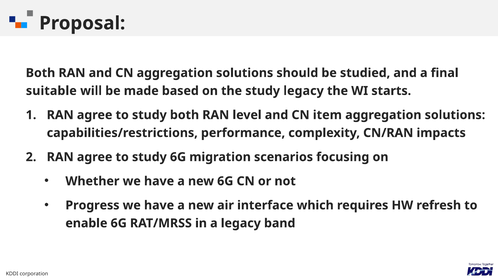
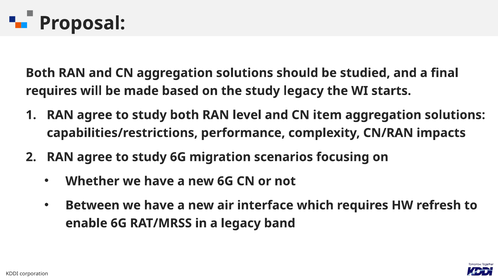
suitable at (51, 91): suitable -> requires
Progress: Progress -> Between
